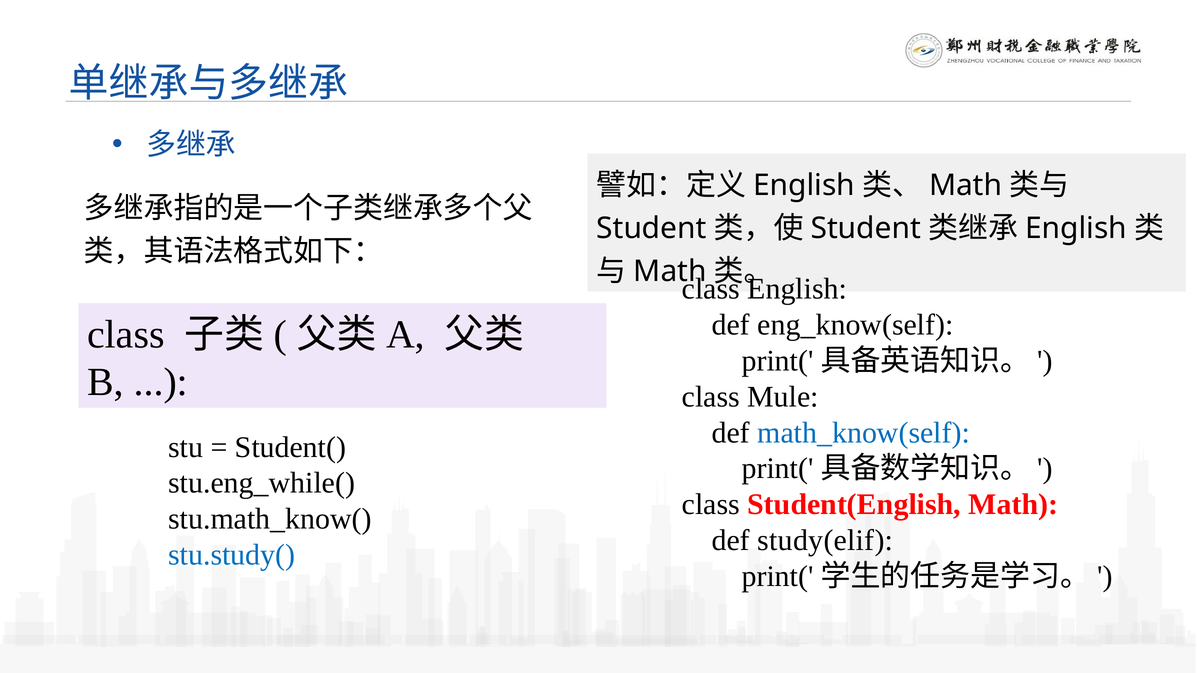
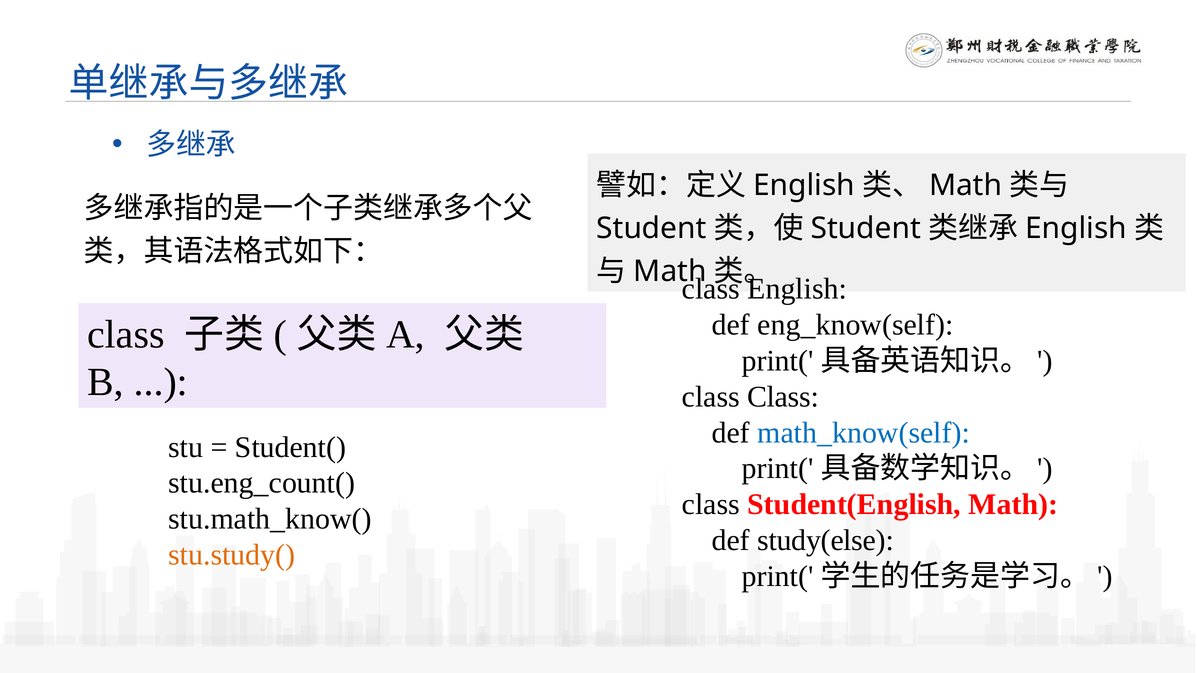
class Mule: Mule -> Class
stu.eng_while(: stu.eng_while( -> stu.eng_count(
study(elif: study(elif -> study(else
stu.study( colour: blue -> orange
